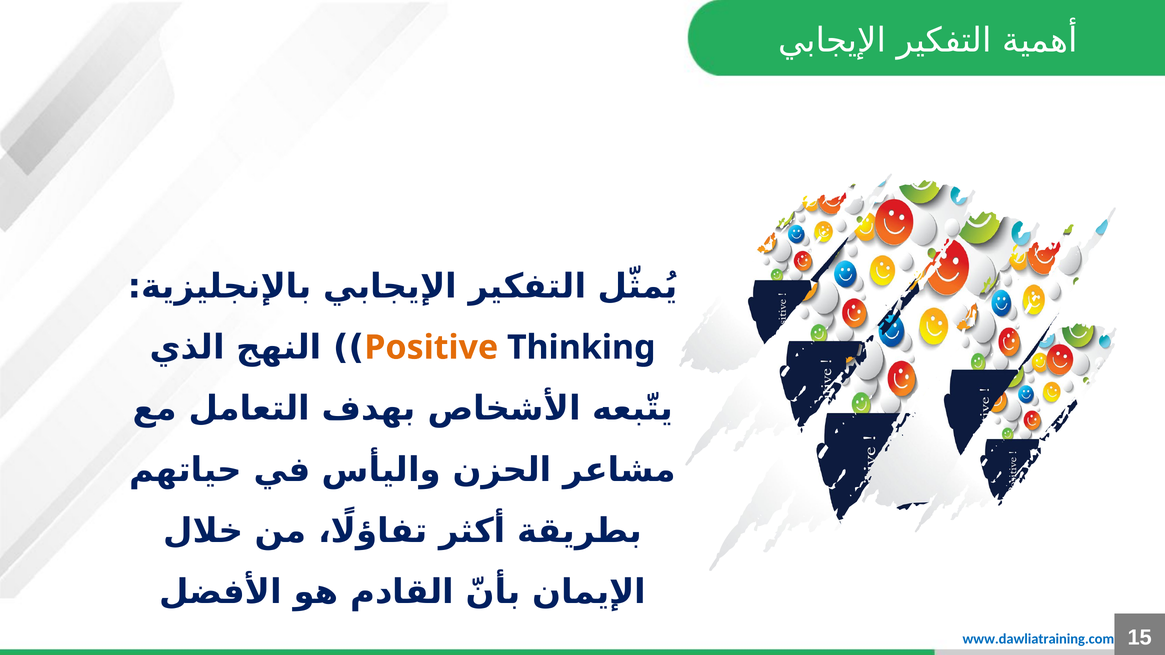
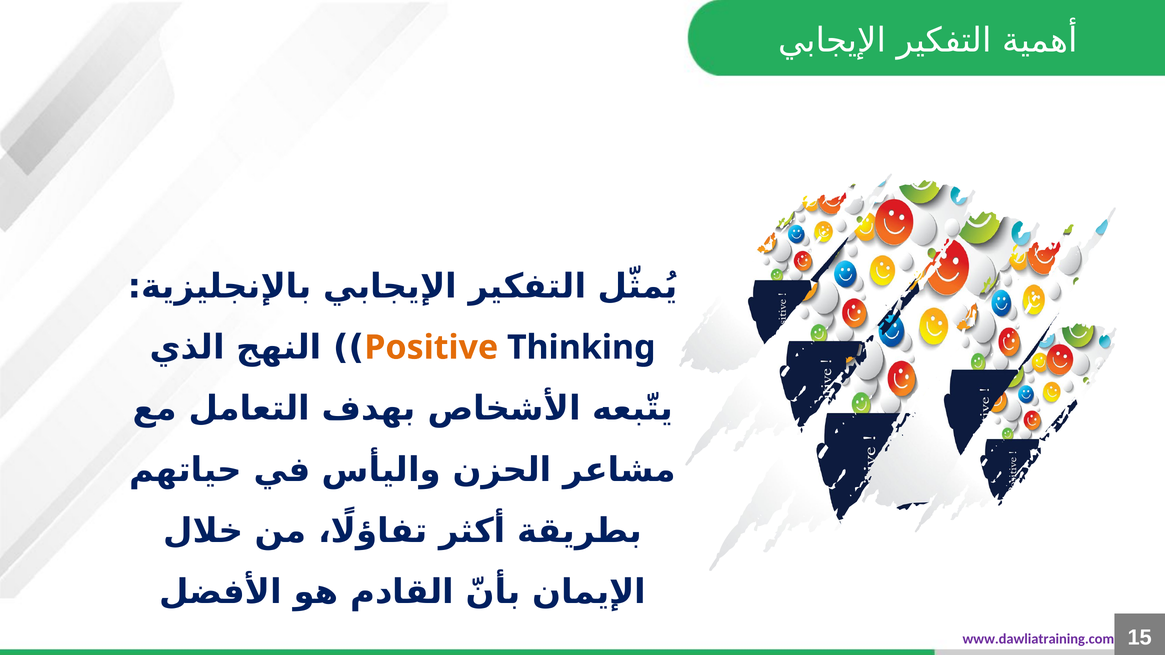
www.dawliatraining.com colour: blue -> purple
